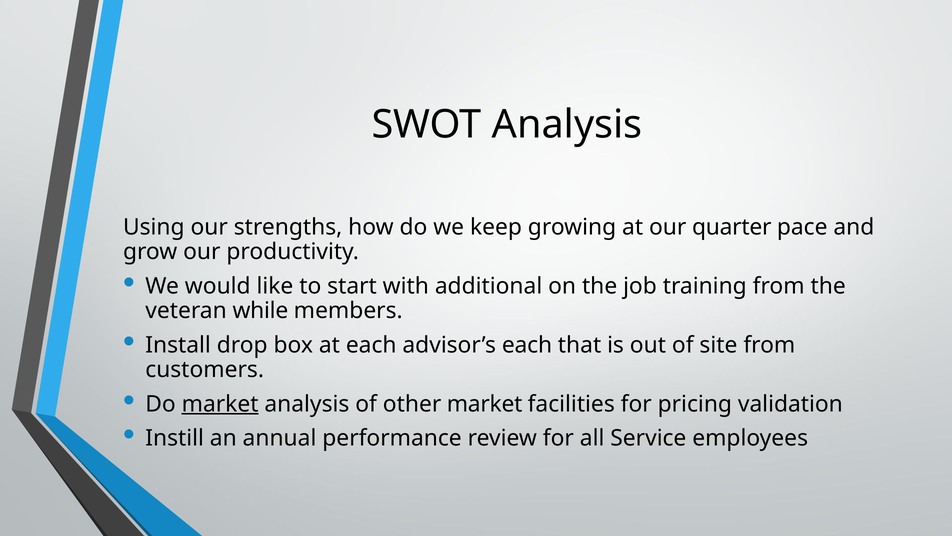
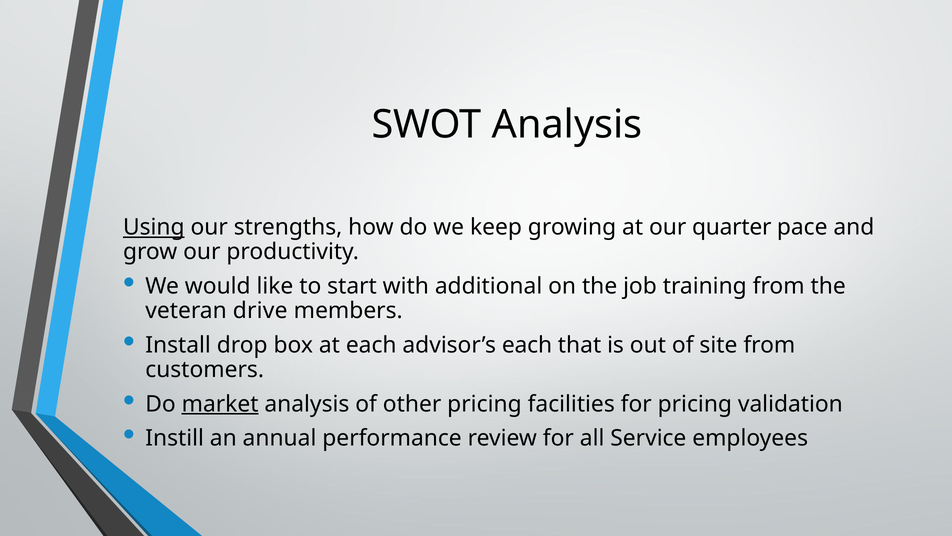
Using underline: none -> present
while: while -> drive
other market: market -> pricing
